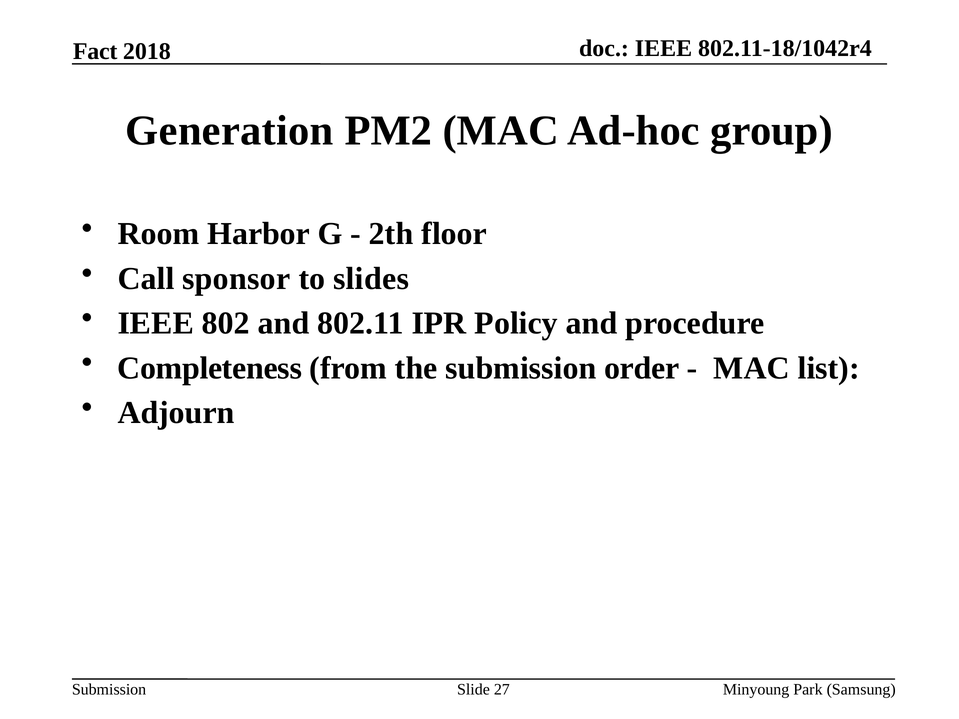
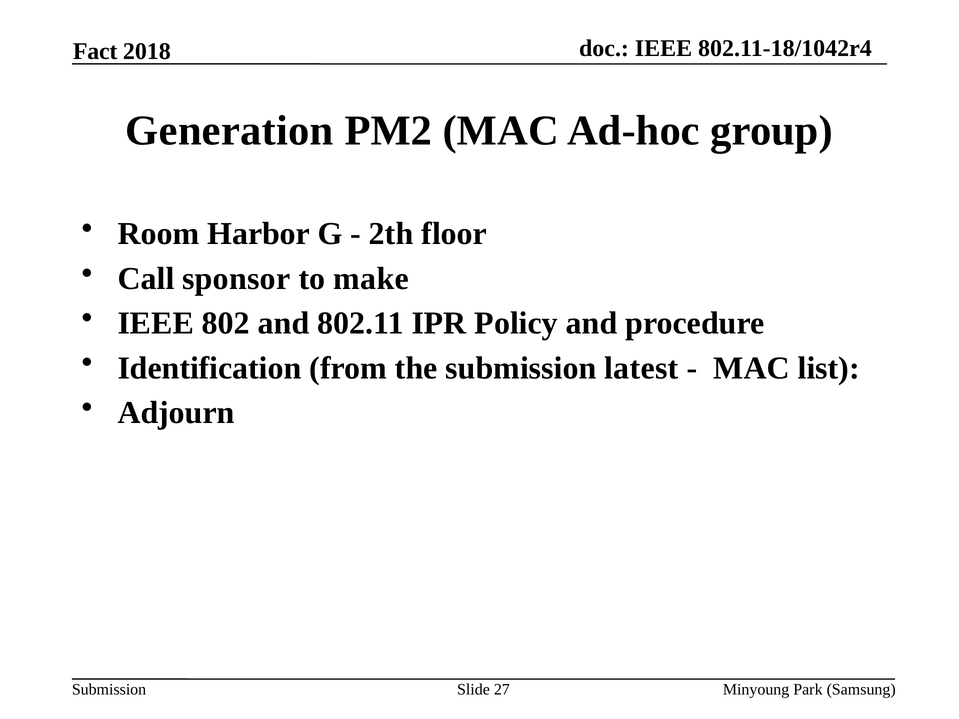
slides: slides -> make
Completeness: Completeness -> Identification
order: order -> latest
